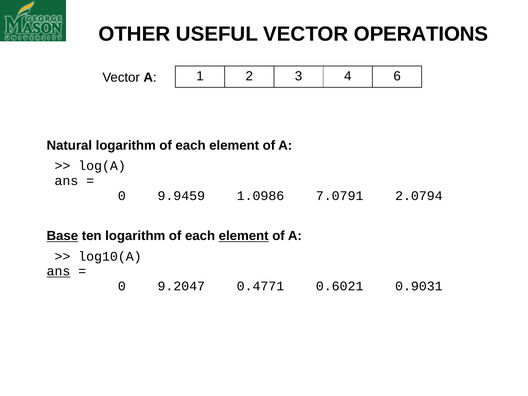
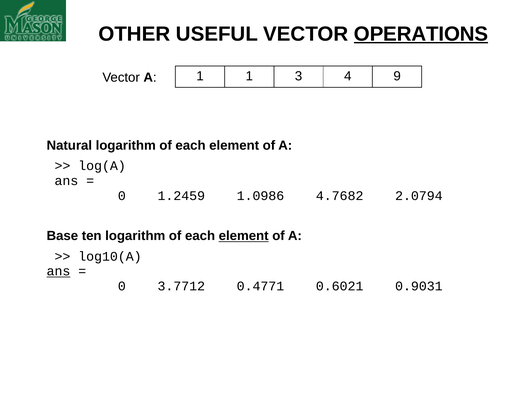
OPERATIONS underline: none -> present
1 2: 2 -> 1
6: 6 -> 9
9.9459: 9.9459 -> 1.2459
7.0791: 7.0791 -> 4.7682
Base underline: present -> none
9.2047: 9.2047 -> 3.7712
